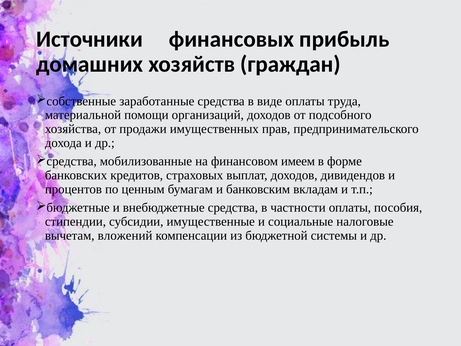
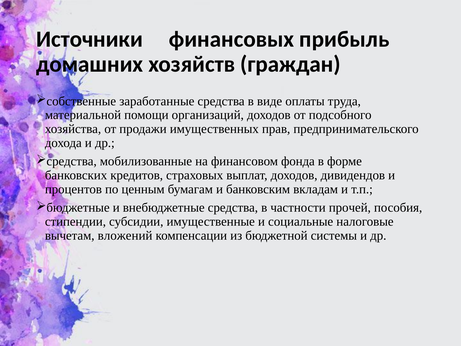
имеем: имеем -> фонда
частности оплаты: оплаты -> прочей
